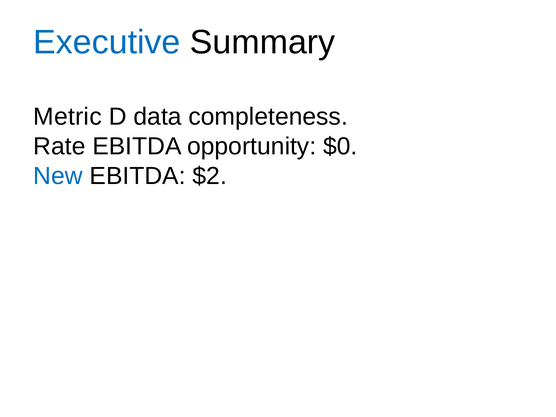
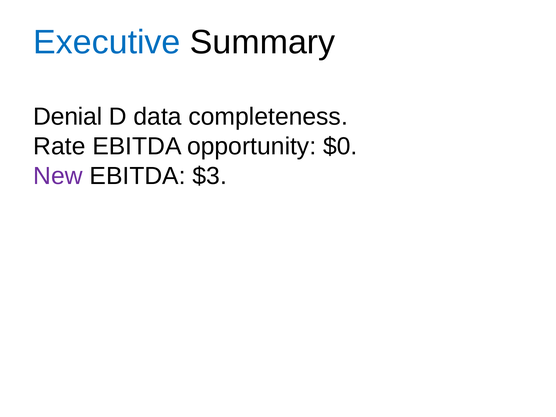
Metric: Metric -> Denial
New colour: blue -> purple
$2: $2 -> $3
